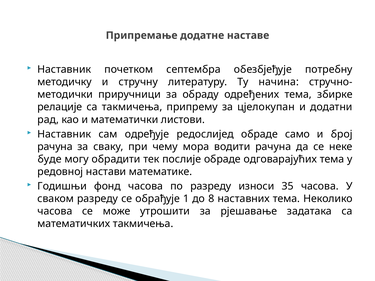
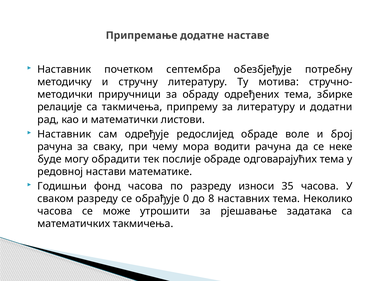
начина: начина -> мотива
за цјелокупан: цјелокупан -> литературу
само: само -> воле
1: 1 -> 0
